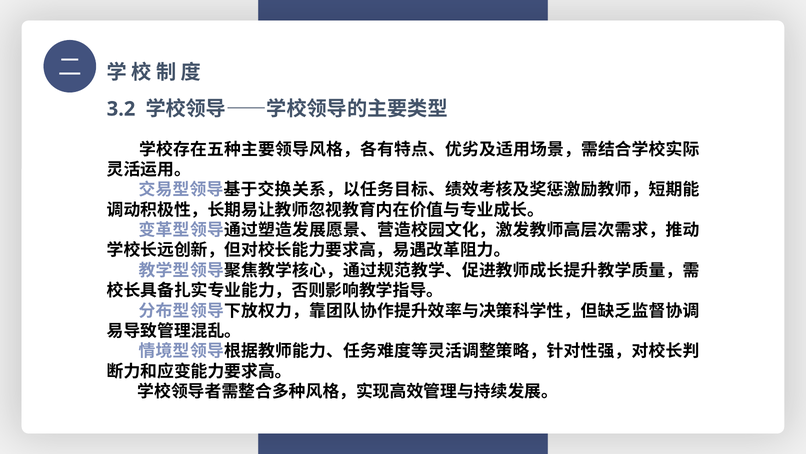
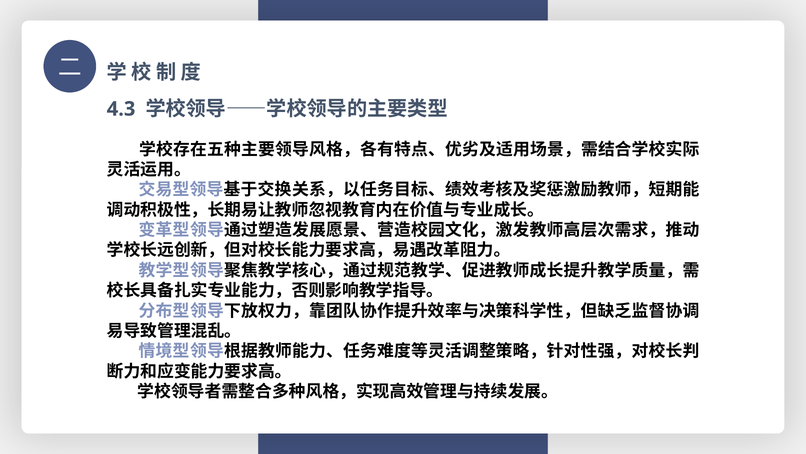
3.2: 3.2 -> 4.3
